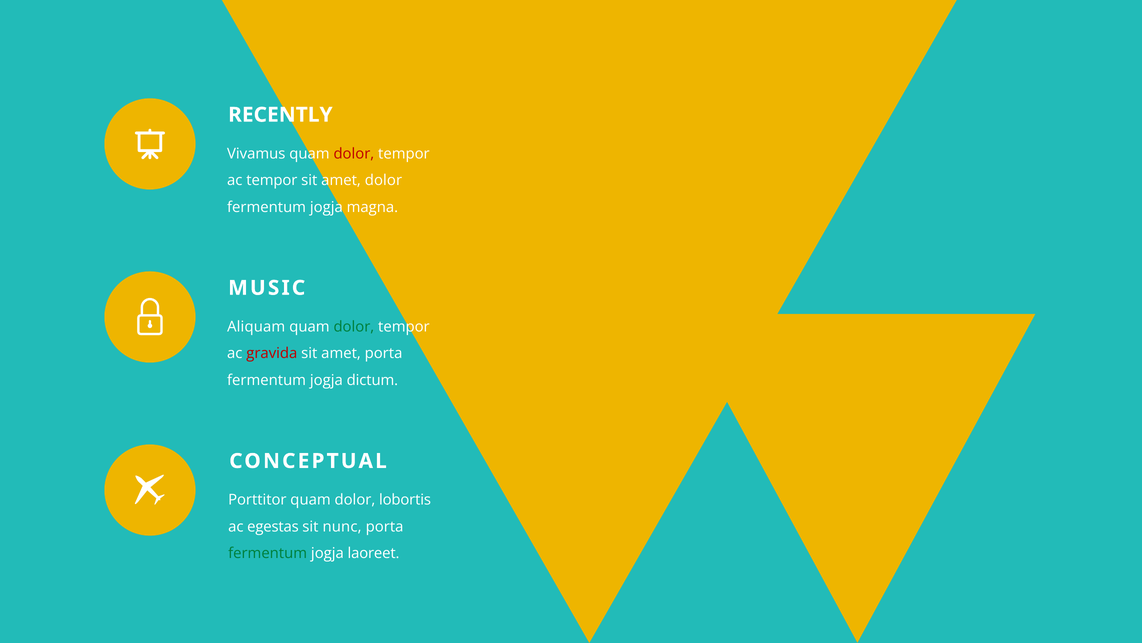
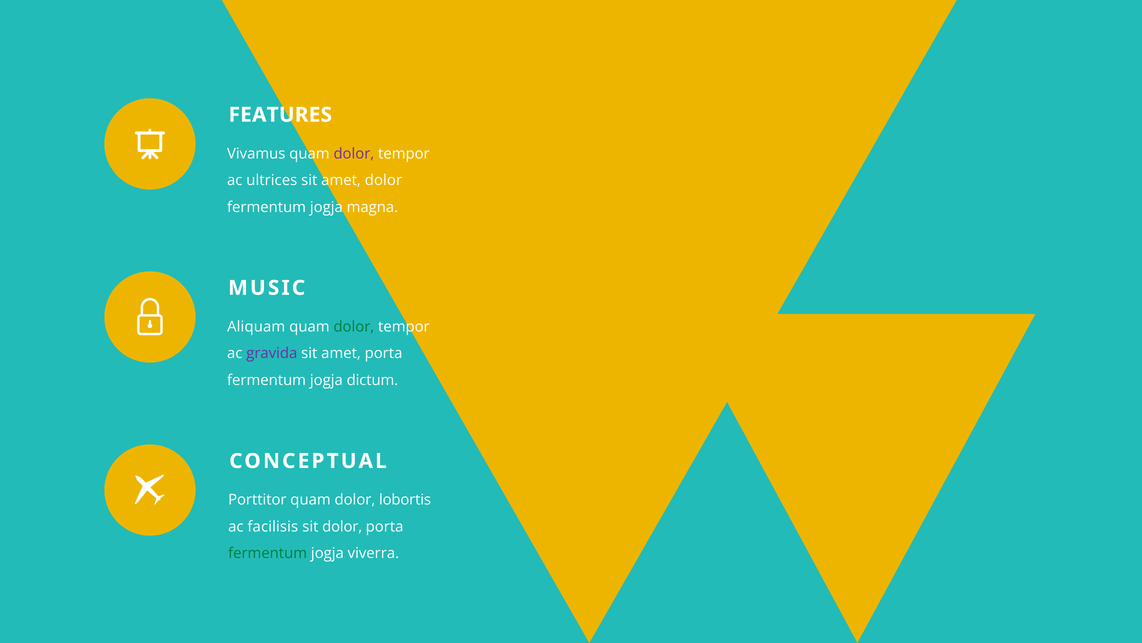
RECENTLY: RECENTLY -> FEATURES
dolor at (354, 154) colour: red -> purple
ac tempor: tempor -> ultrices
gravida colour: red -> purple
egestas: egestas -> facilisis
sit nunc: nunc -> dolor
laoreet: laoreet -> viverra
